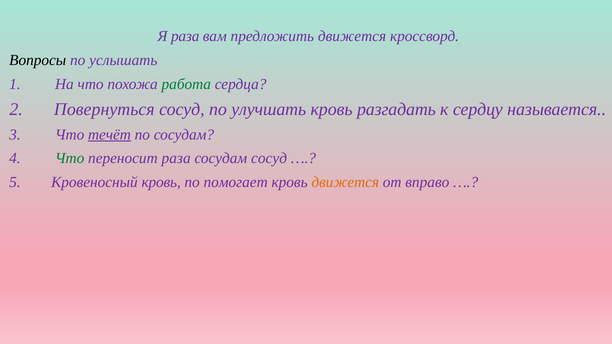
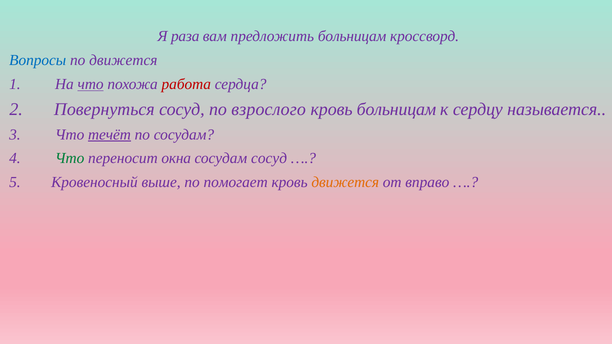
предложить движется: движется -> больницам
Вопросы colour: black -> blue
по услышать: услышать -> движется
что at (91, 84) underline: none -> present
работа colour: green -> red
улучшать: улучшать -> взрослого
кровь разгадать: разгадать -> больницам
переносит раза: раза -> окна
Кровеносный кровь: кровь -> выше
